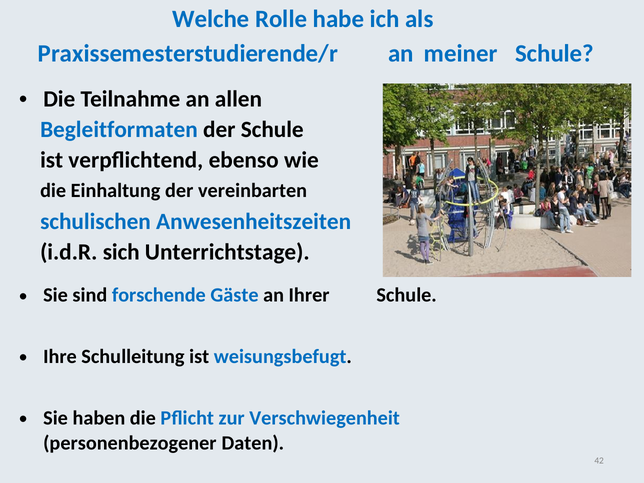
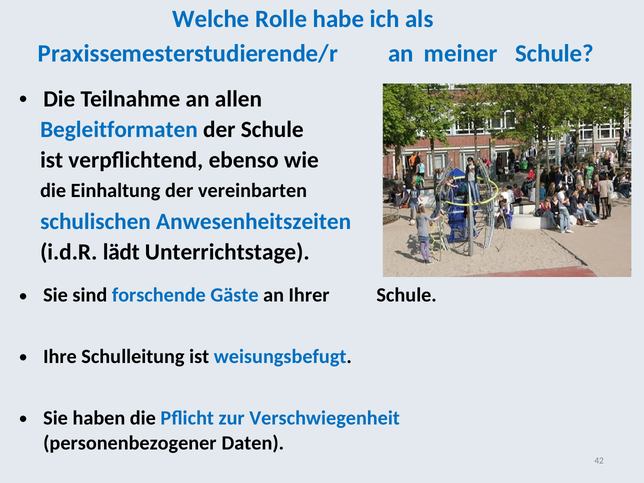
sich: sich -> lädt
